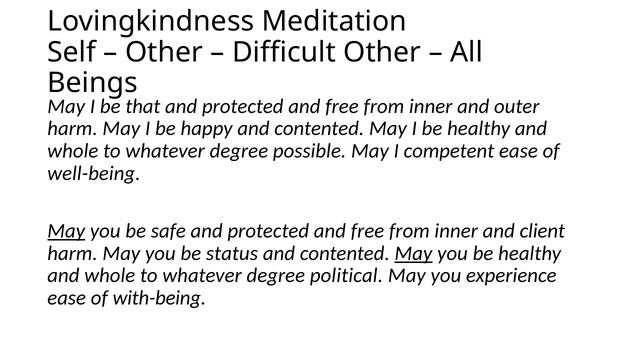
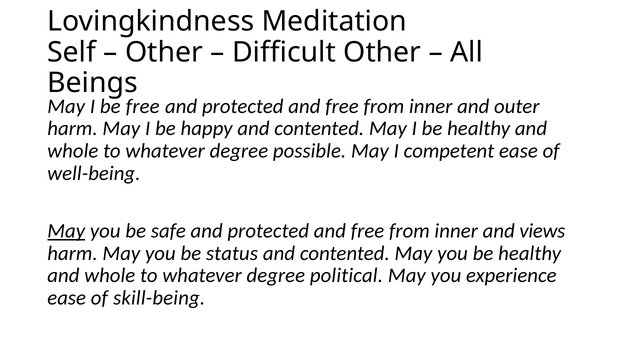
be that: that -> free
client: client -> views
May at (413, 254) underline: present -> none
with-being: with-being -> skill-being
